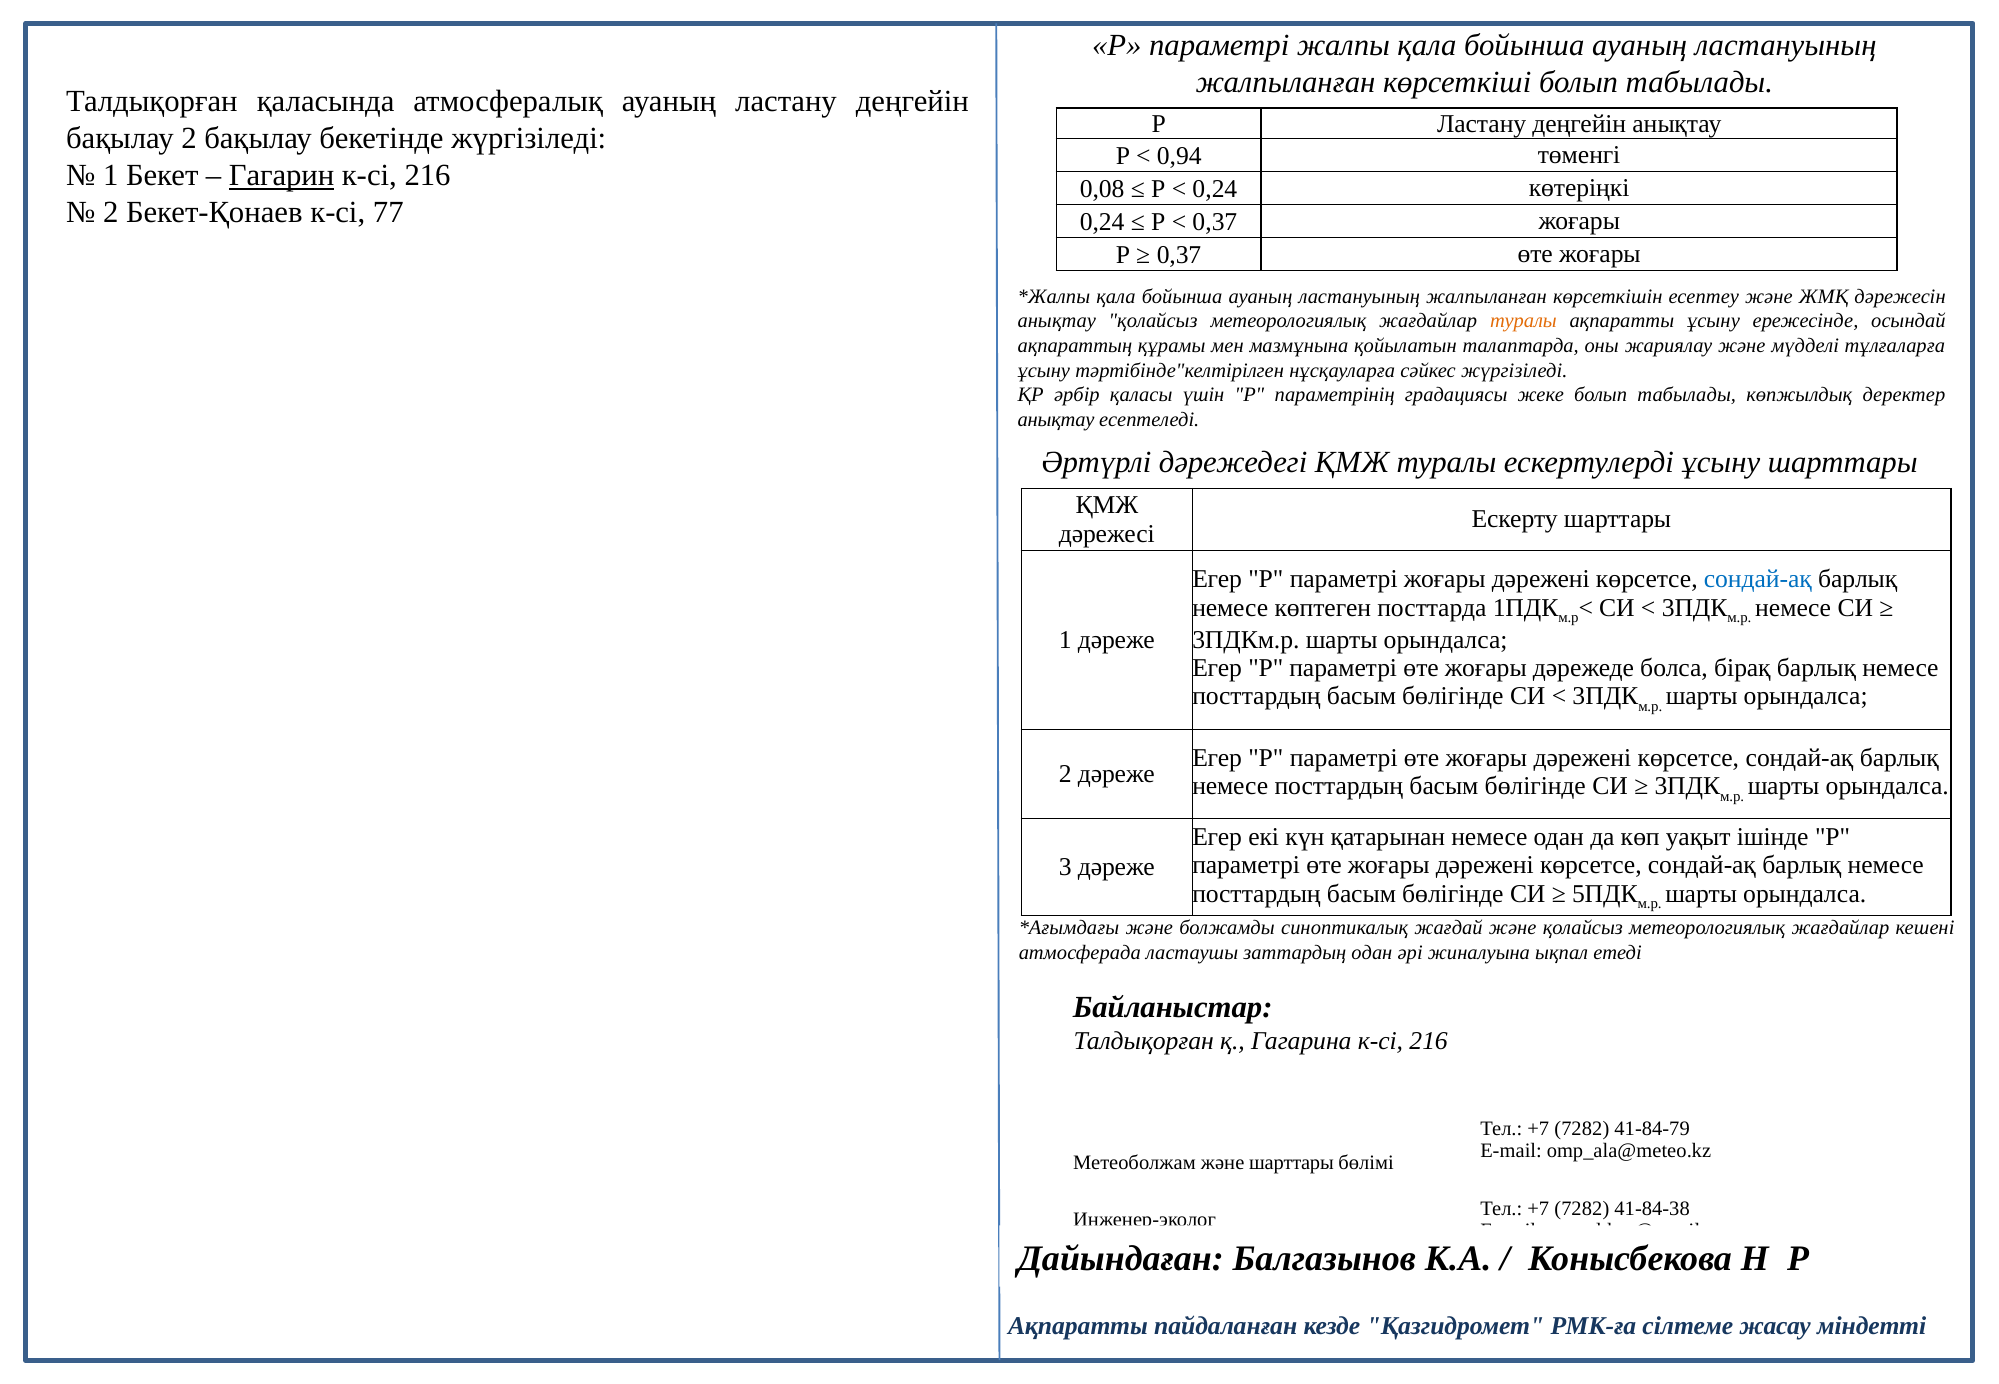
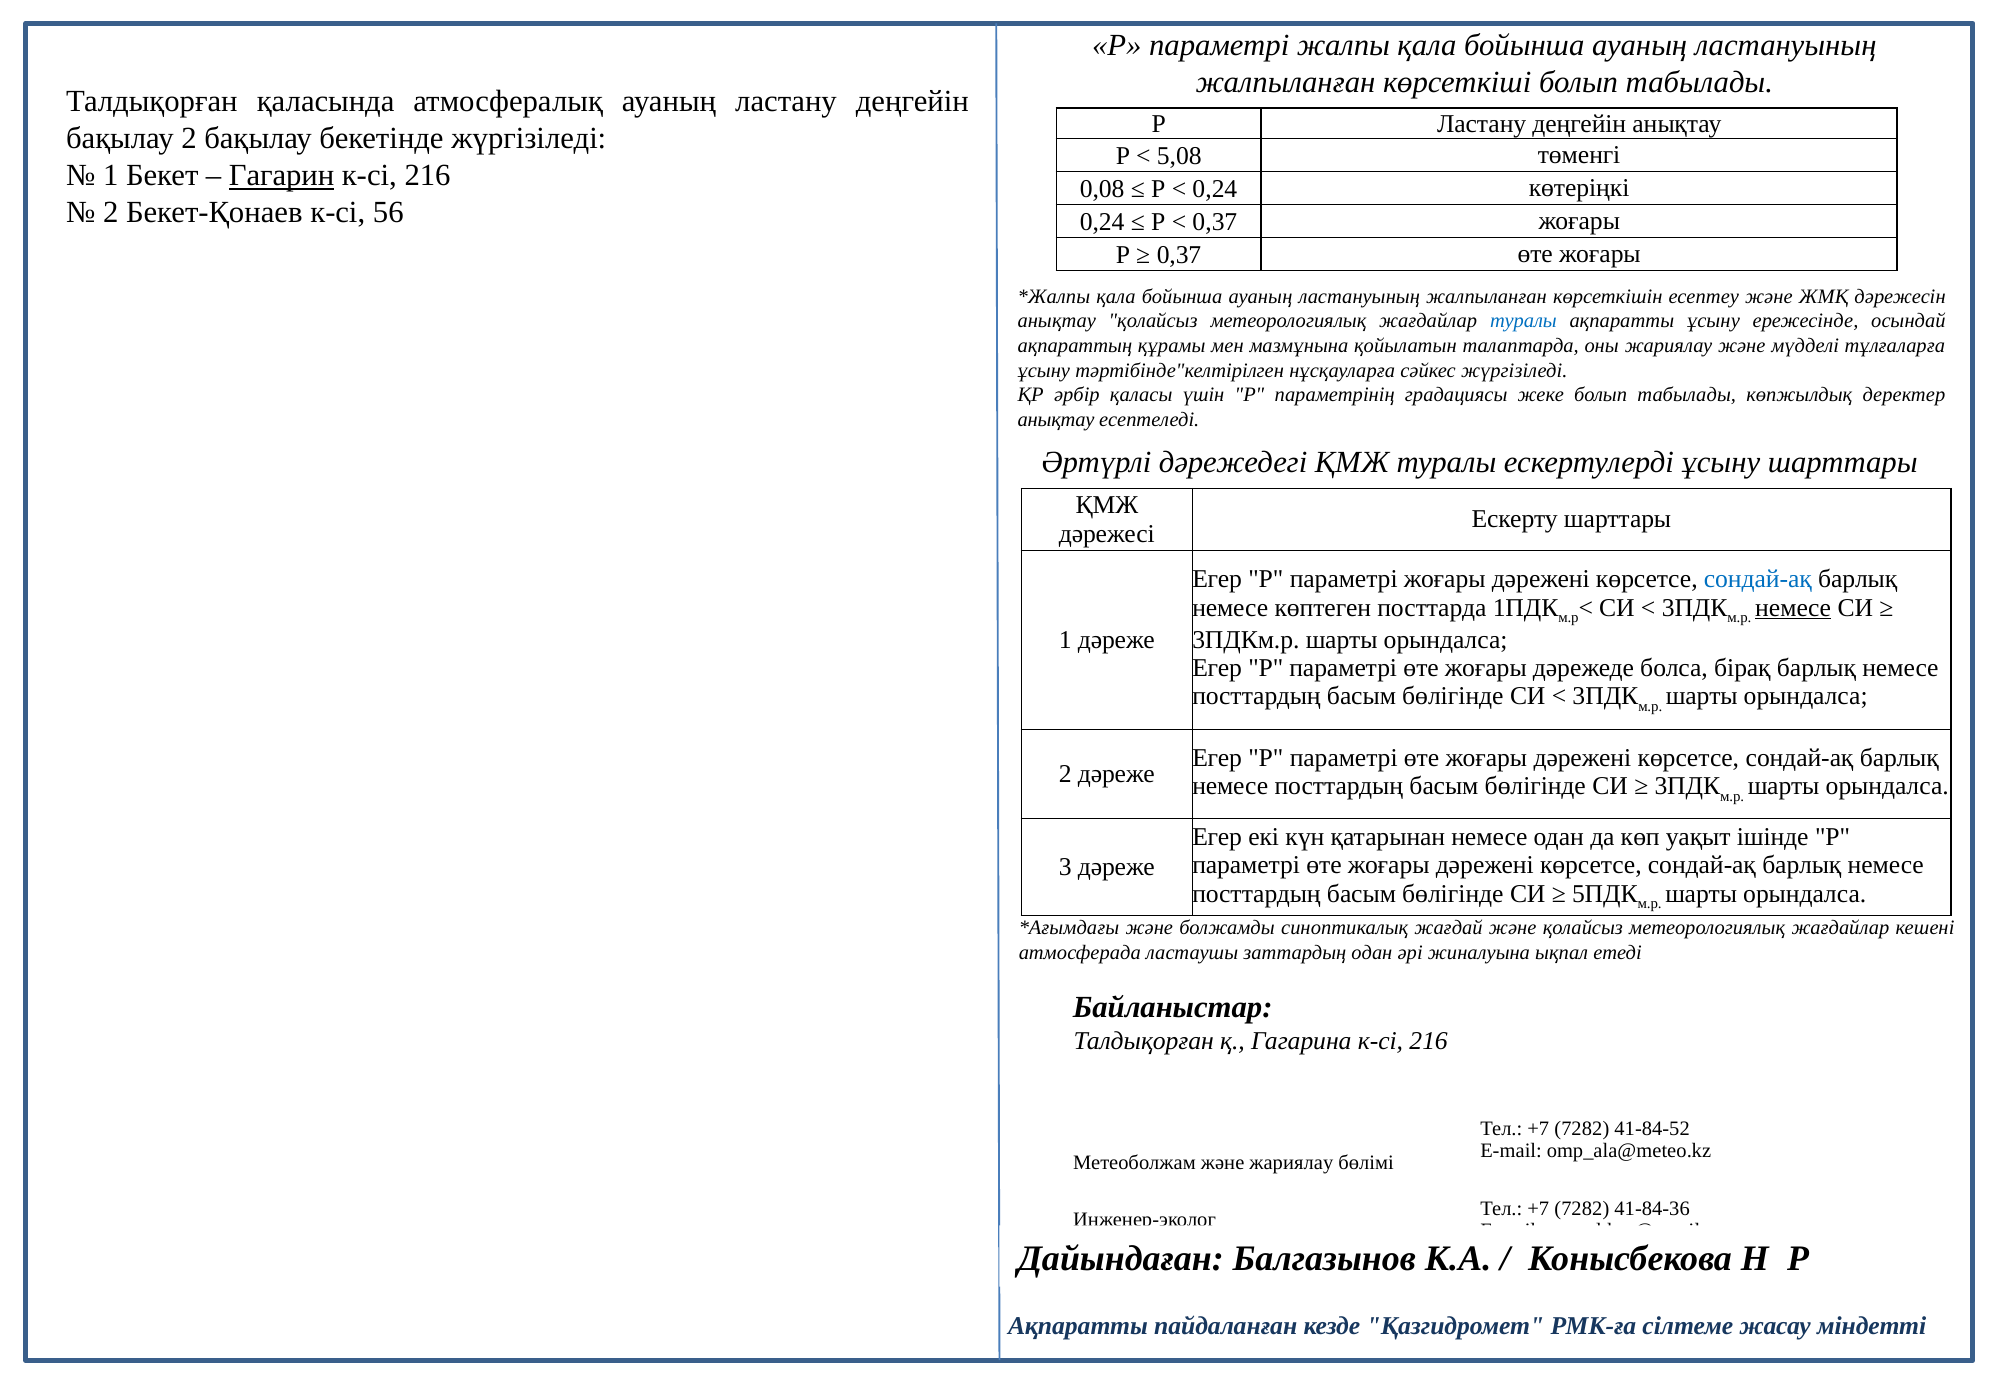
0,94: 0,94 -> 5,08
77: 77 -> 56
туралы at (1523, 321) colour: orange -> blue
немесе at (1793, 608) underline: none -> present
41-84-79: 41-84-79 -> 41-84-52
және шарттары: шарттары -> жариялау
41-84-38: 41-84-38 -> 41-84-36
